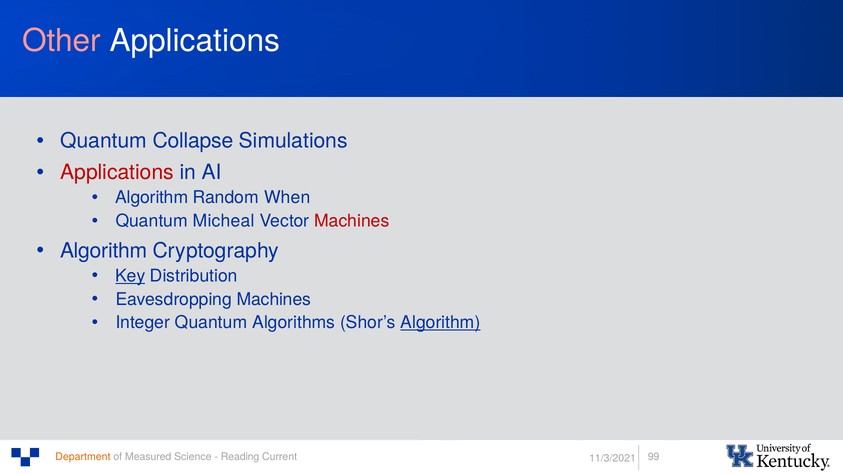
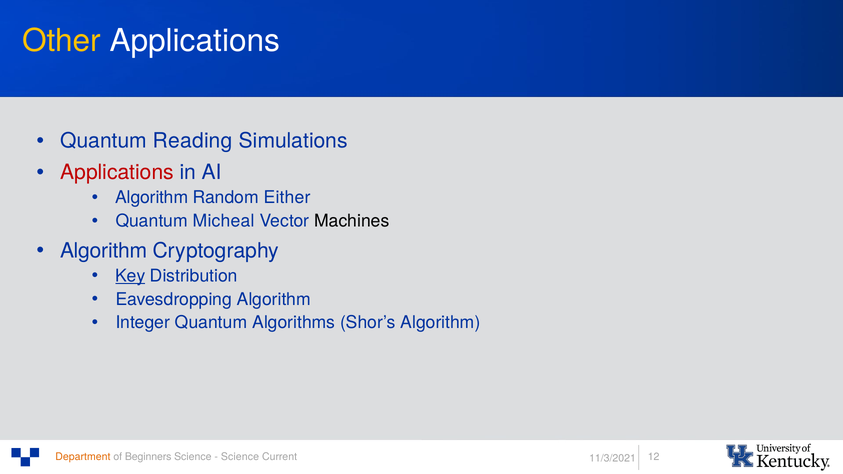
Other colour: pink -> yellow
Collapse: Collapse -> Reading
When: When -> Either
Machines at (352, 221) colour: red -> black
Eavesdropping Machines: Machines -> Algorithm
Algorithm at (440, 323) underline: present -> none
Measured: Measured -> Beginners
Reading at (240, 457): Reading -> Science
99: 99 -> 12
